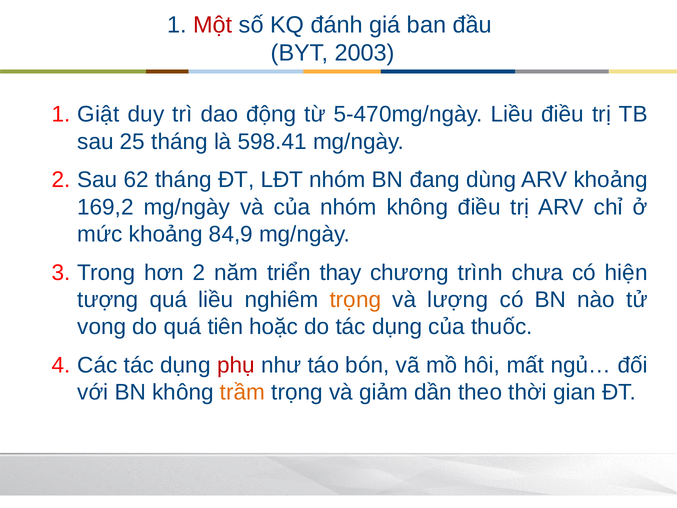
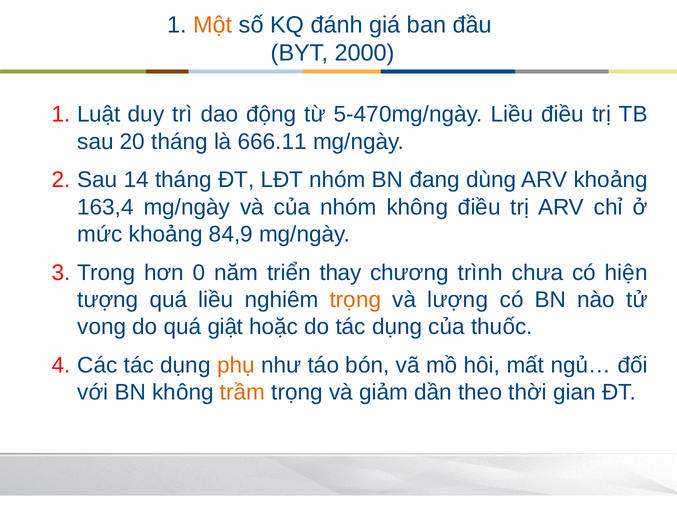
Một colour: red -> orange
2003: 2003 -> 2000
Giật: Giật -> Luật
25: 25 -> 20
598.41: 598.41 -> 666.11
62: 62 -> 14
169,2: 169,2 -> 163,4
hơn 2: 2 -> 0
tiên: tiên -> giật
phụ colour: red -> orange
